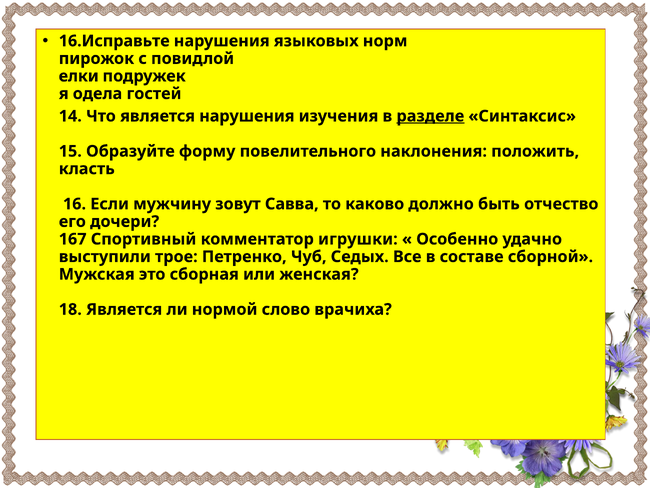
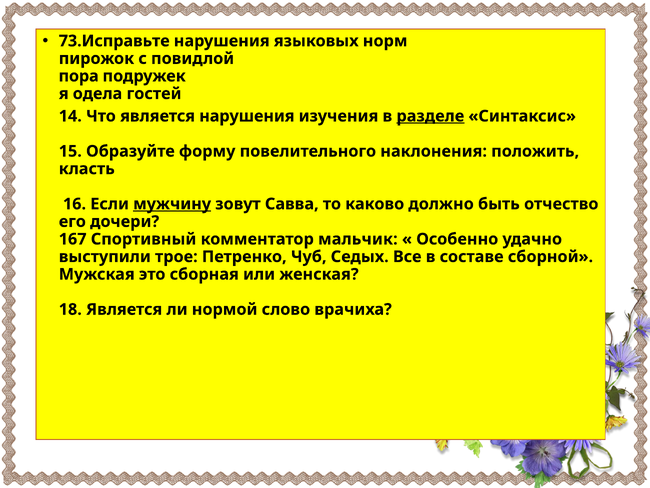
16.Исправьте: 16.Исправьте -> 73.Исправьте
елки: елки -> пора
мужчину underline: none -> present
игрушки: игрушки -> мальчик
